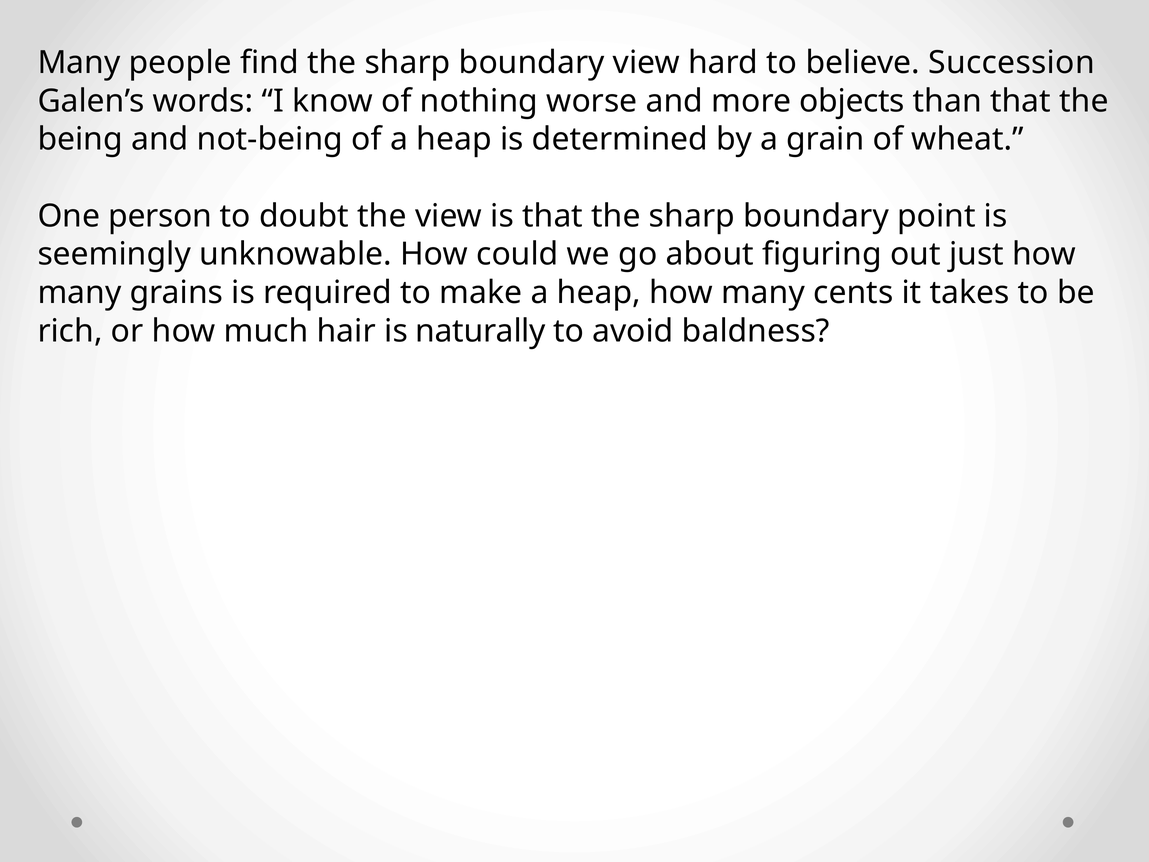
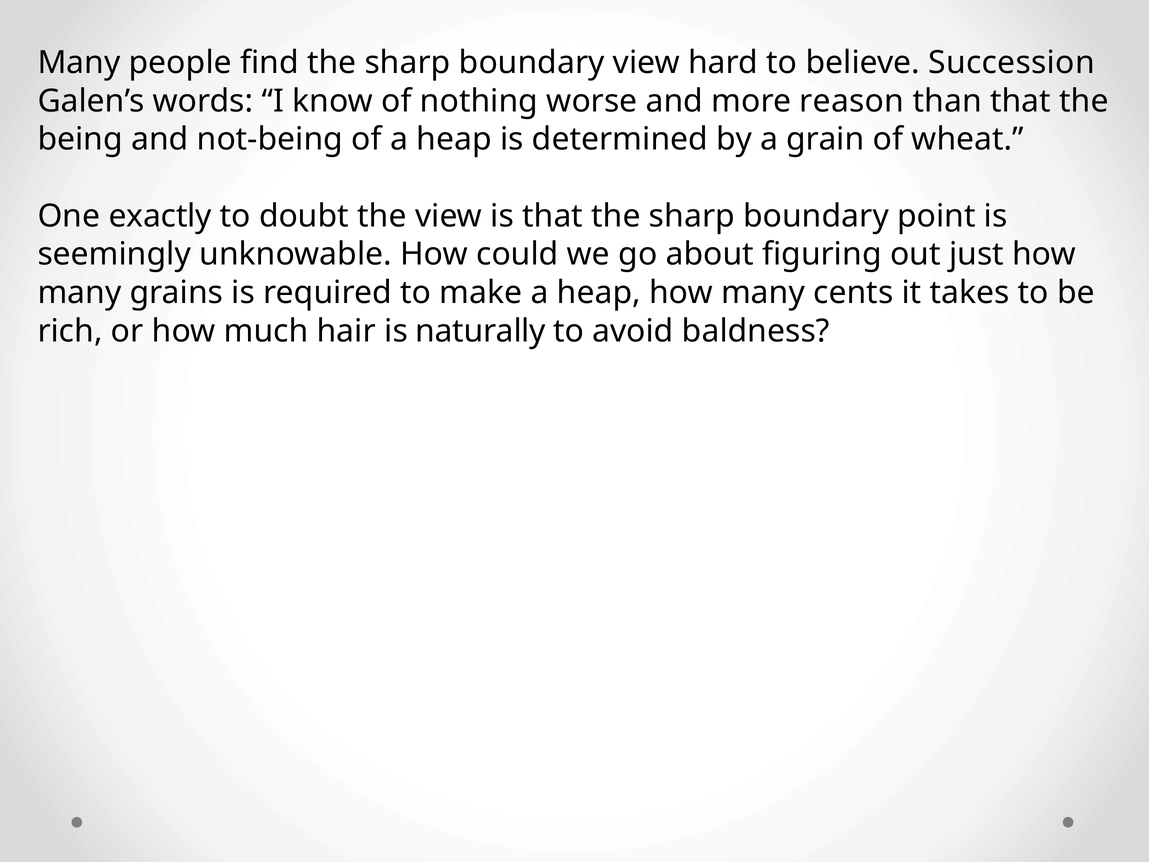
objects: objects -> reason
person: person -> exactly
